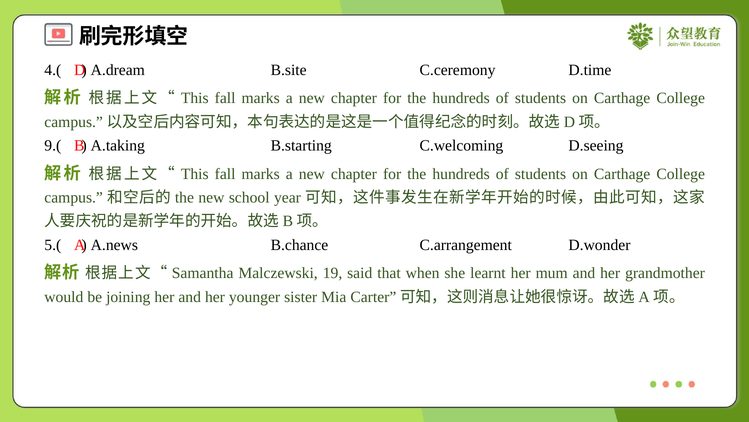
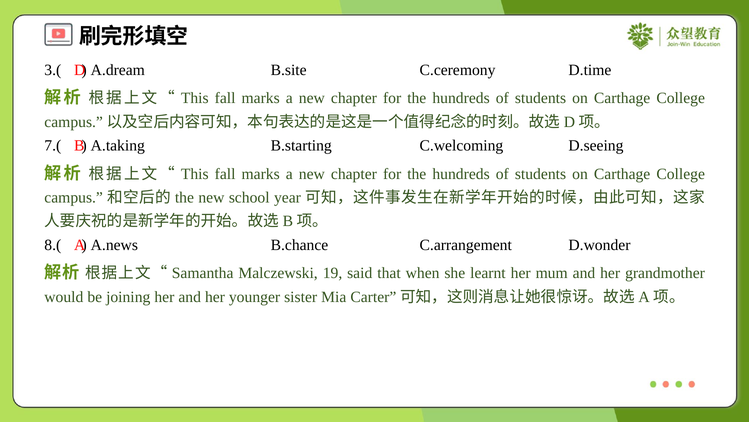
4.(: 4.( -> 3.(
9.(: 9.( -> 7.(
5.(: 5.( -> 8.(
